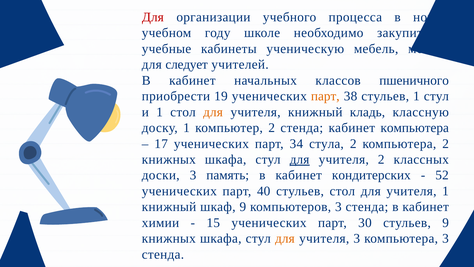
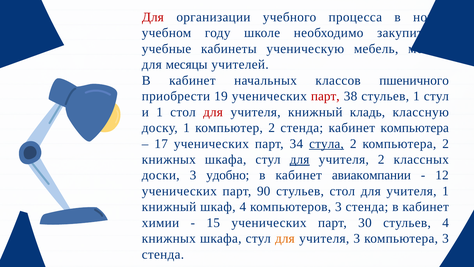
следует: следует -> месяцы
парт at (325, 96) colour: orange -> red
для at (213, 112) colour: orange -> red
стула underline: none -> present
память: память -> удобно
кондитерских: кондитерских -> авиакомпании
52: 52 -> 12
40: 40 -> 90
шкаф 9: 9 -> 4
стульев 9: 9 -> 4
